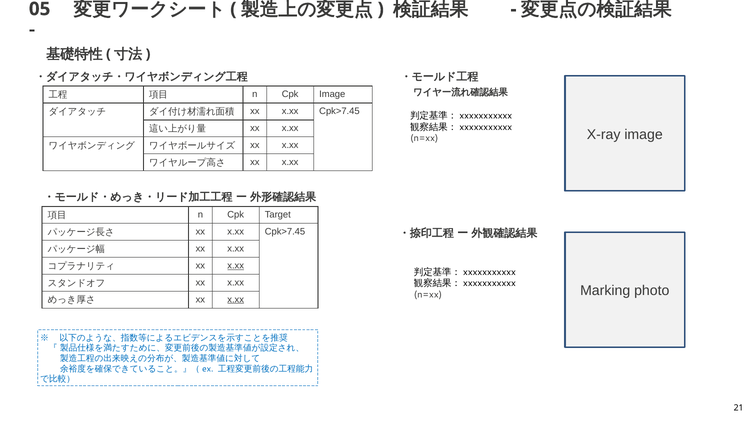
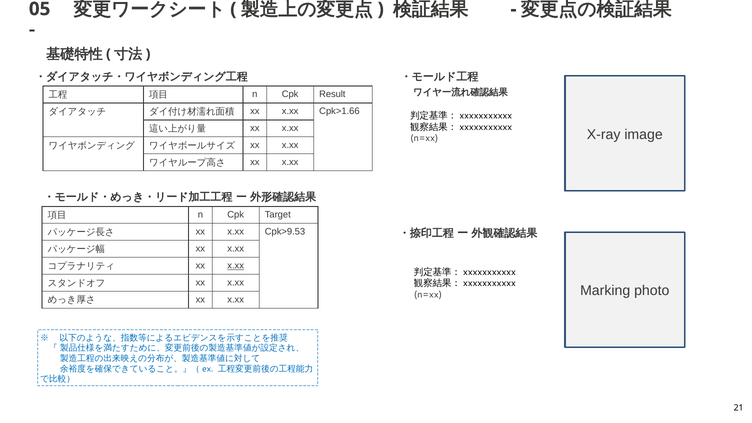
Cpk Image: Image -> Result
Cpk>7.45 at (339, 111): Cpk>7.45 -> Cpk>1.66
Cpk>7.45 at (285, 232): Cpk>7.45 -> Cpk>9.53
x.xx at (236, 299) underline: present -> none
